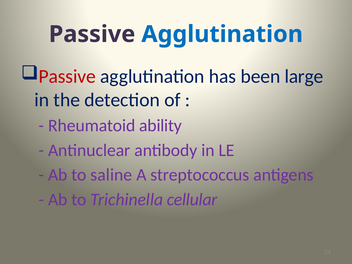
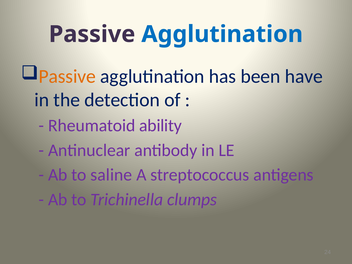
Passive at (67, 76) colour: red -> orange
large: large -> have
cellular: cellular -> clumps
